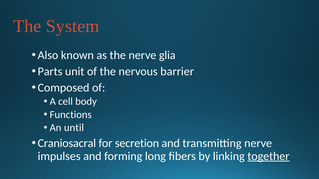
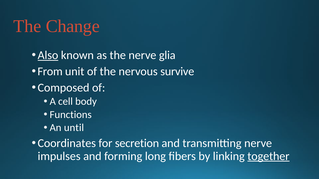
System: System -> Change
Also underline: none -> present
Parts: Parts -> From
barrier: barrier -> survive
Craniosacral: Craniosacral -> Coordinates
